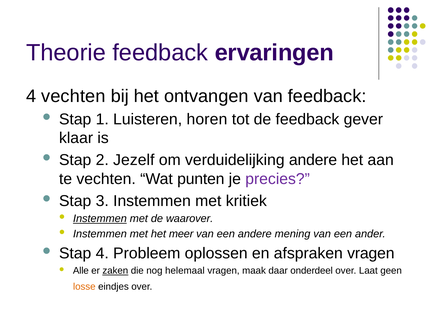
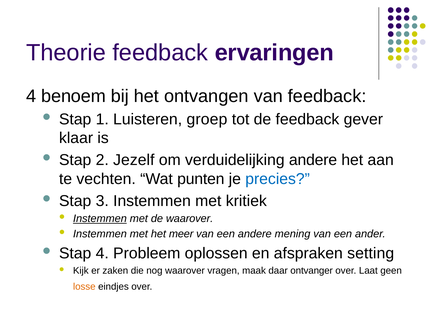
4 vechten: vechten -> benoem
horen: horen -> groep
precies colour: purple -> blue
afspraken vragen: vragen -> setting
Alle: Alle -> Kijk
zaken underline: present -> none
nog helemaal: helemaal -> waarover
onderdeel: onderdeel -> ontvanger
